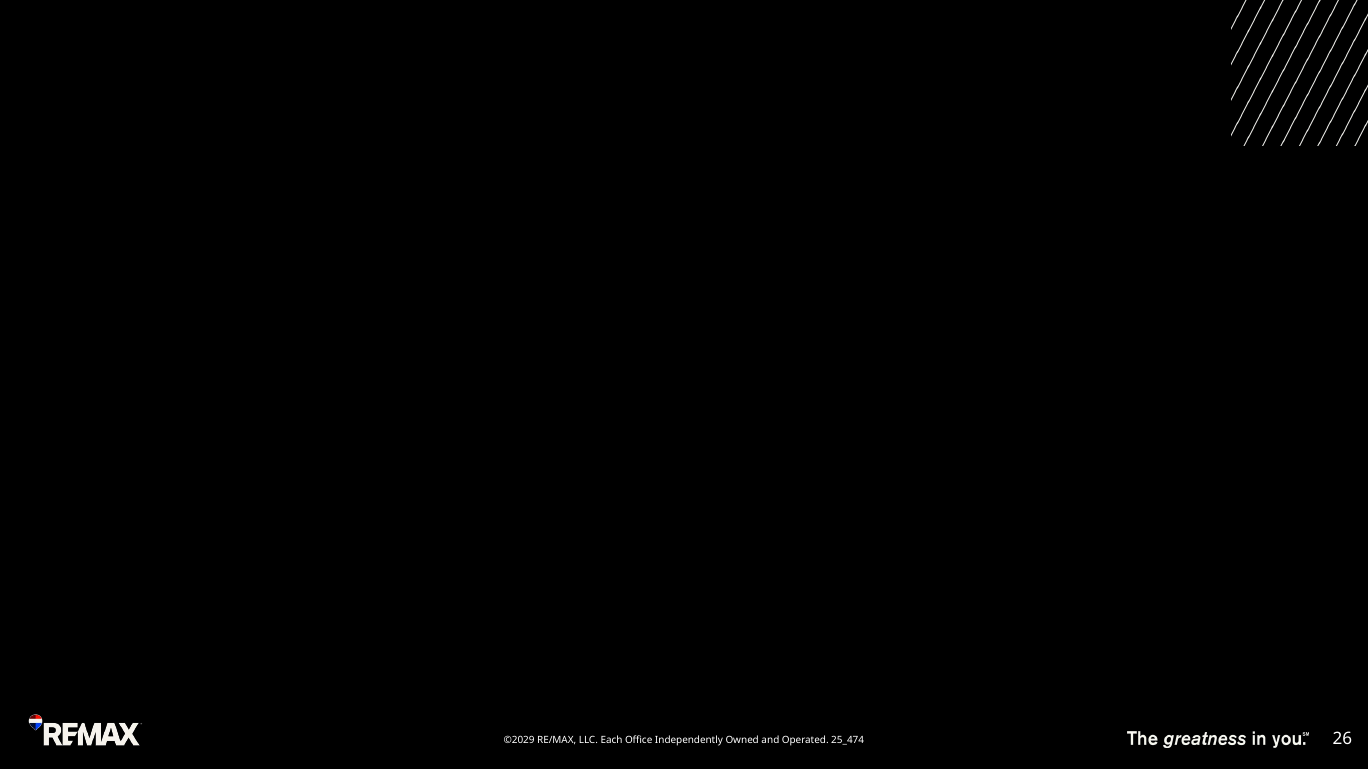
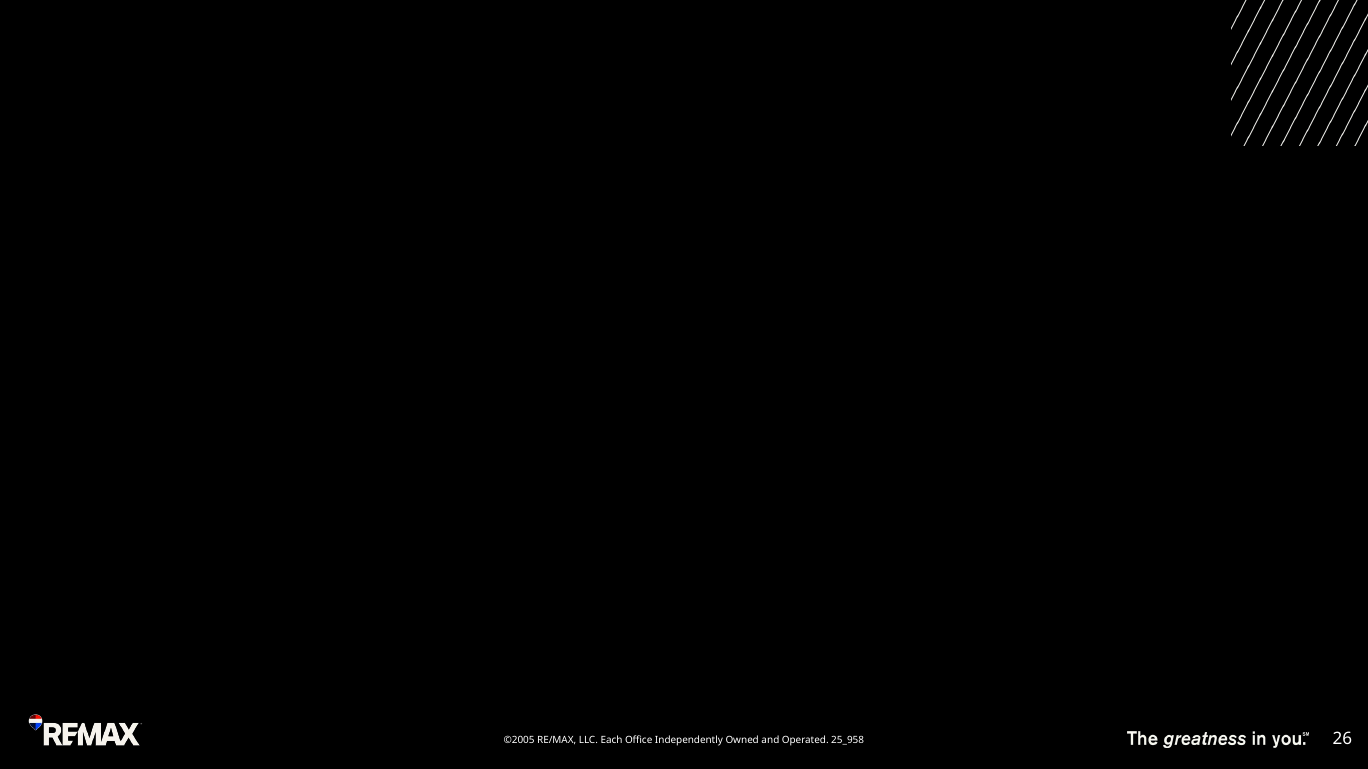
©2029: ©2029 -> ©2005
25_474: 25_474 -> 25_958
